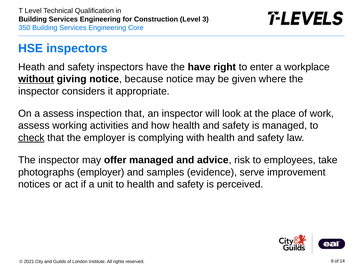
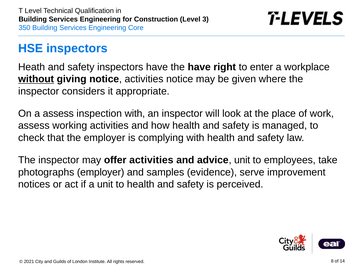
notice because: because -> activities
inspection that: that -> with
check underline: present -> none
offer managed: managed -> activities
advice risk: risk -> unit
